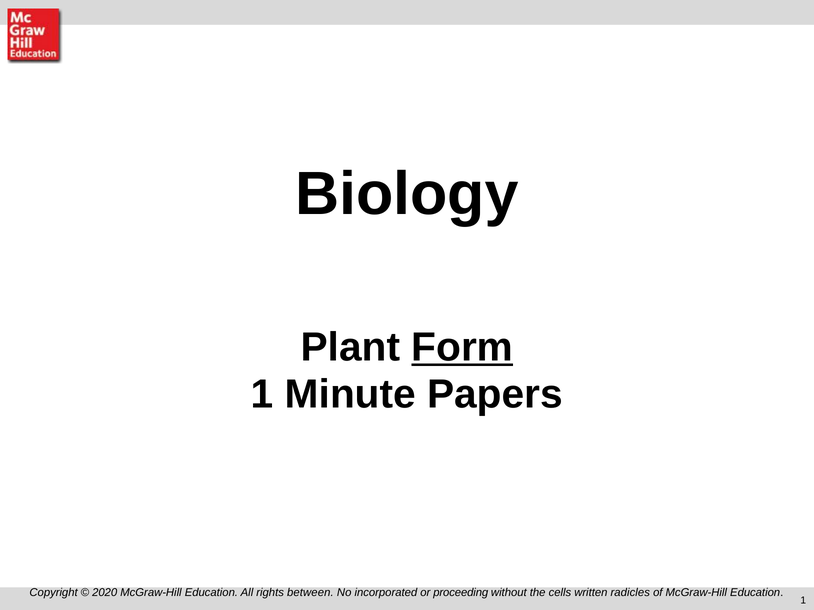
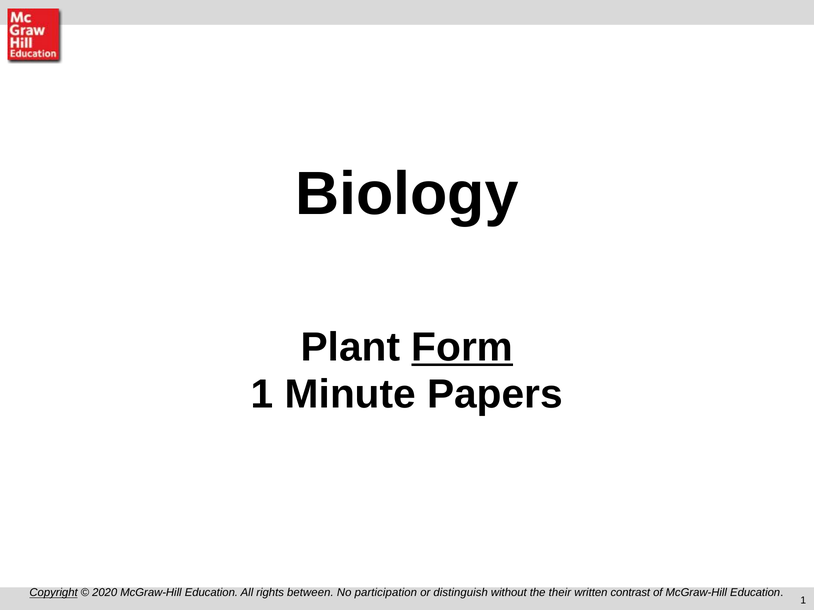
Copyright underline: none -> present
incorporated: incorporated -> participation
proceeding: proceeding -> distinguish
cells: cells -> their
radicles: radicles -> contrast
